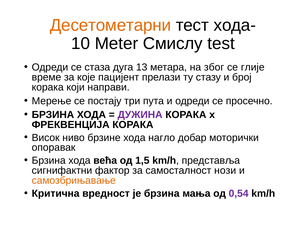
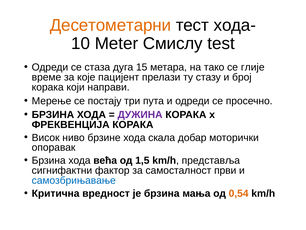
13: 13 -> 15
због: због -> тако
нагло: нагло -> скала
нози: нози -> први
самозбрињавање colour: orange -> blue
0,54 colour: purple -> orange
